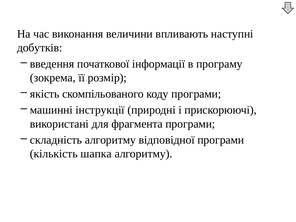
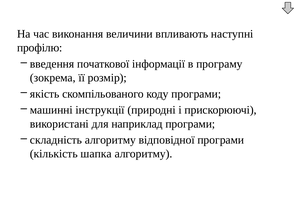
добутків: добутків -> профілю
фрагмента: фрагмента -> наприклад
